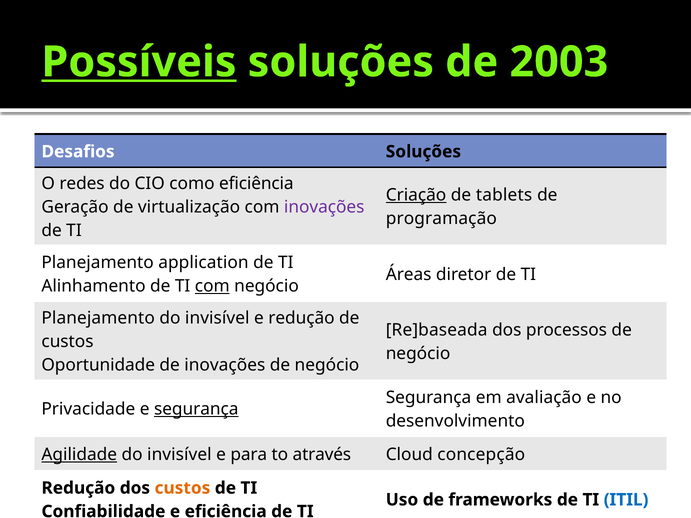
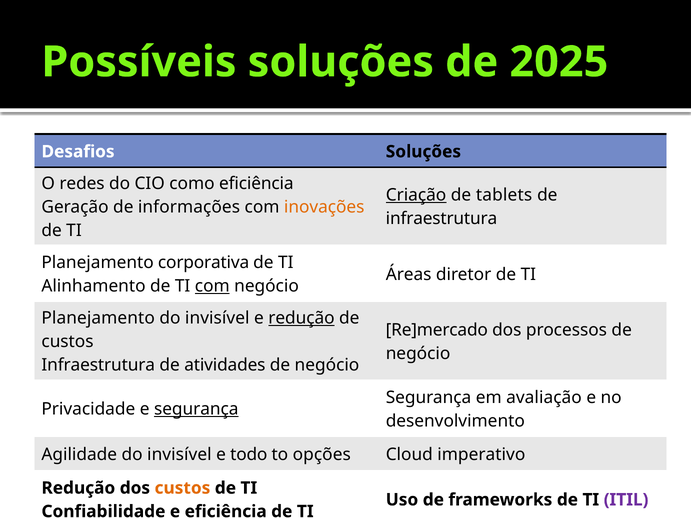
Possíveis underline: present -> none
2003: 2003 -> 2025
virtualização: virtualização -> informações
inovações at (324, 207) colour: purple -> orange
programação at (441, 219): programação -> infraestrutura
application: application -> corporativa
redução at (301, 318) underline: none -> present
Re]baseada: Re]baseada -> Re]mercado
Oportunidade at (98, 365): Oportunidade -> Infraestrutura
de inovações: inovações -> atividades
Agilidade underline: present -> none
para: para -> todo
através: através -> opções
concepção: concepção -> imperativo
ITIL colour: blue -> purple
